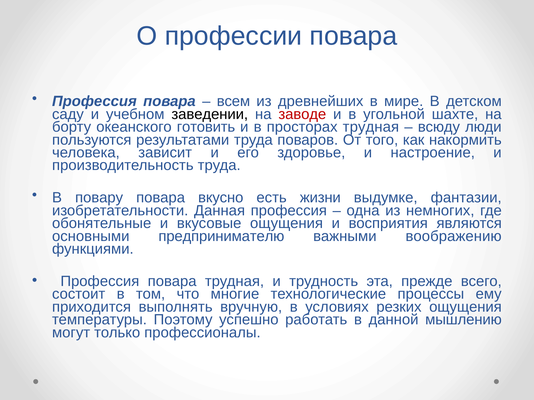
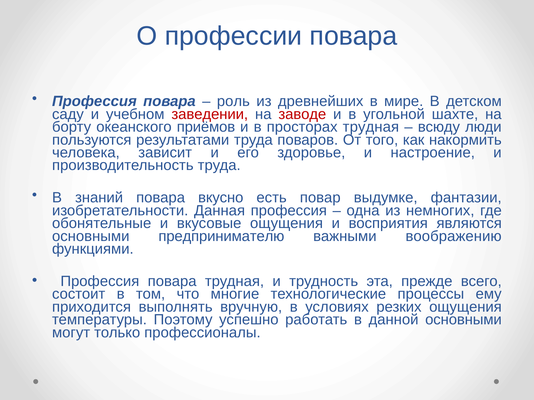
всем: всем -> роль
заведении colour: black -> red
готовить: готовить -> приёмов
повару: повару -> знаний
жизни: жизни -> повар
данной мышлению: мышлению -> основными
